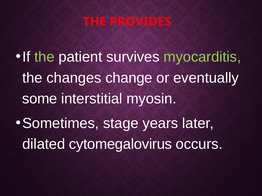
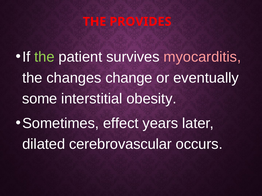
myocarditis colour: light green -> pink
myosin: myosin -> obesity
stage: stage -> effect
cytomegalovirus: cytomegalovirus -> cerebrovascular
